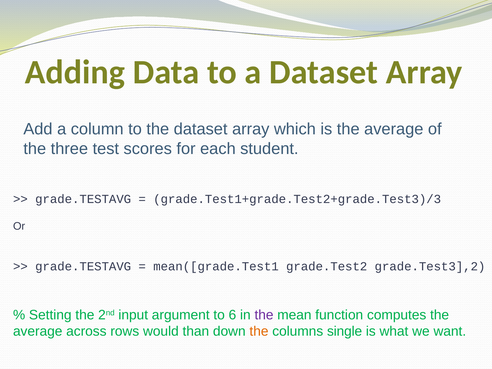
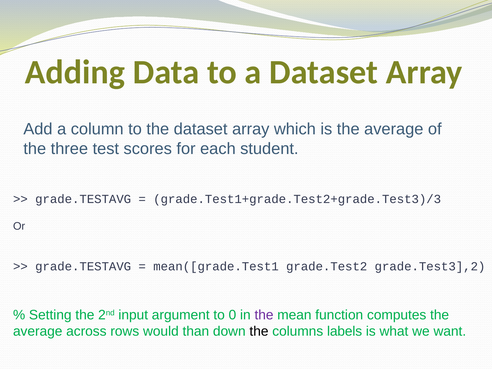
6: 6 -> 0
the at (259, 331) colour: orange -> black
single: single -> labels
